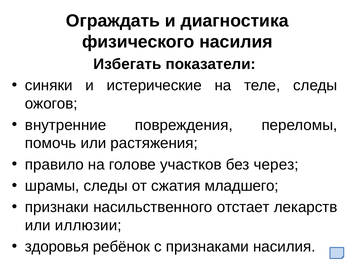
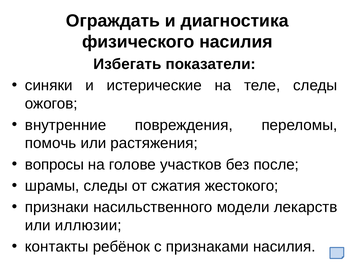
правило: правило -> вопросы
через: через -> после
младшего: младшего -> жестокого
отстает: отстает -> модели
здоровья: здоровья -> контакты
